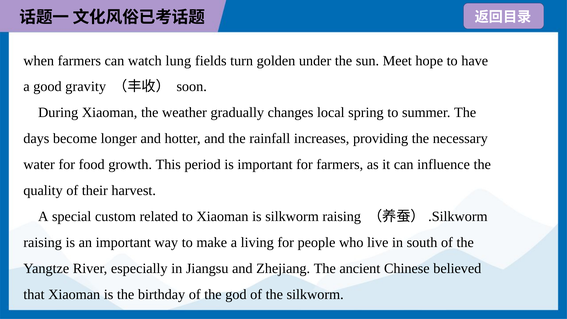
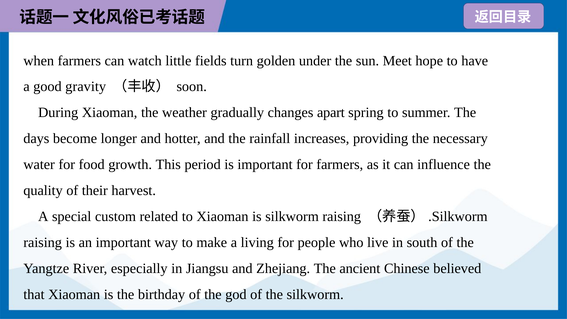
lung: lung -> little
local: local -> apart
